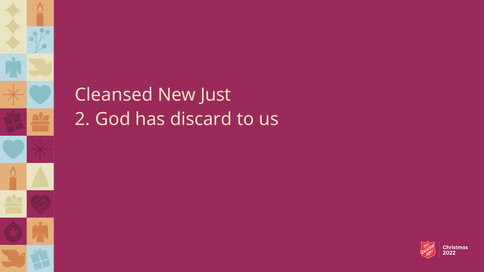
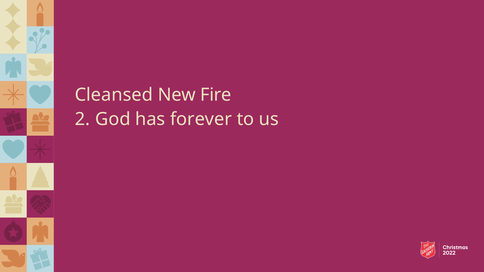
Just: Just -> Fire
discard: discard -> forever
